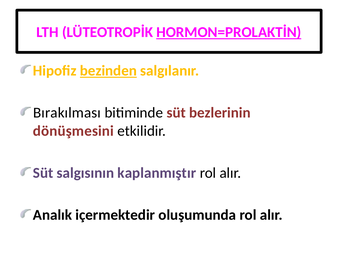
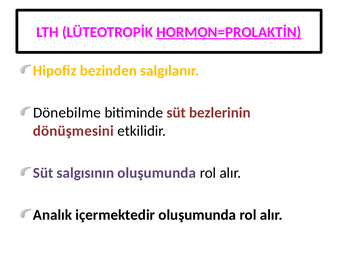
bezinden underline: present -> none
Bırakılması: Bırakılması -> Dönebilme
salgısının kaplanmıştır: kaplanmıştır -> oluşumunda
